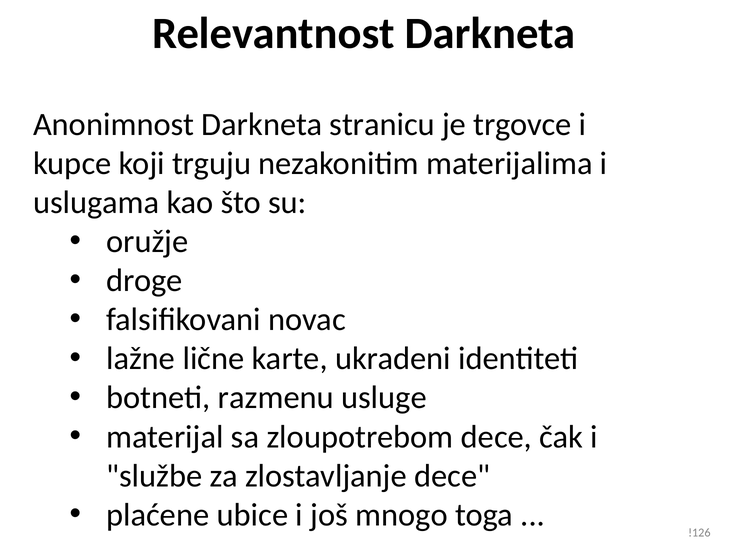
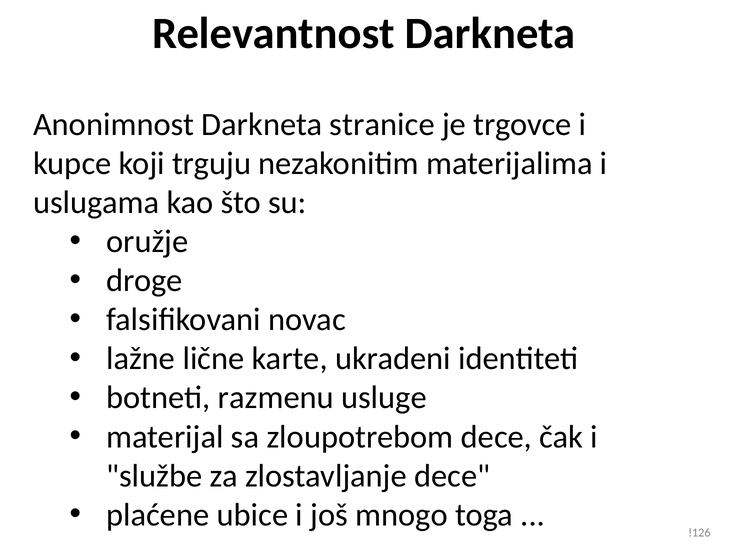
stranicu: stranicu -> stranice
